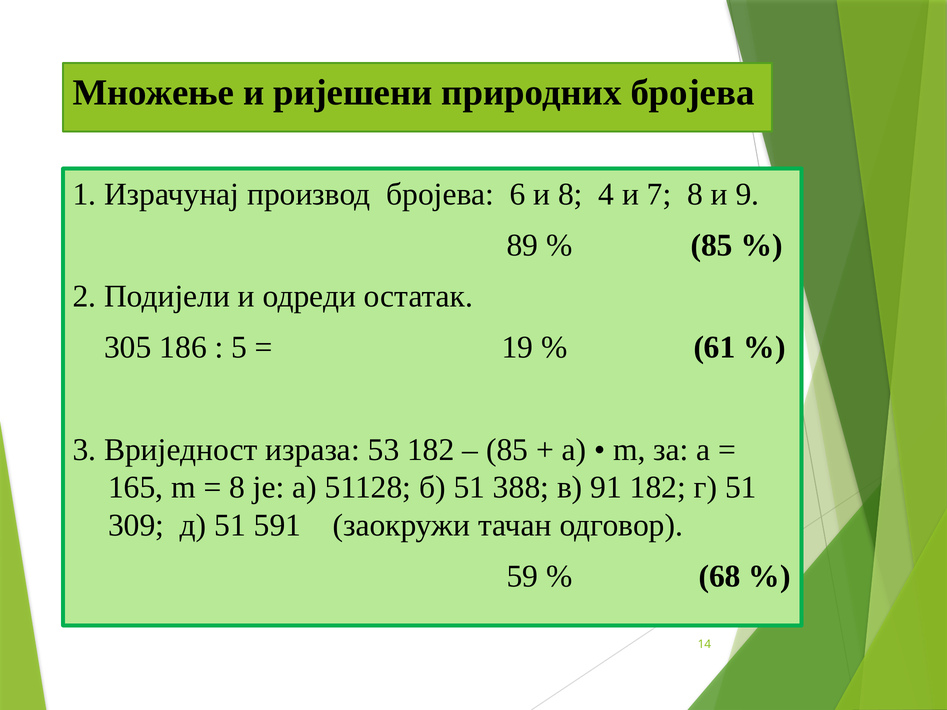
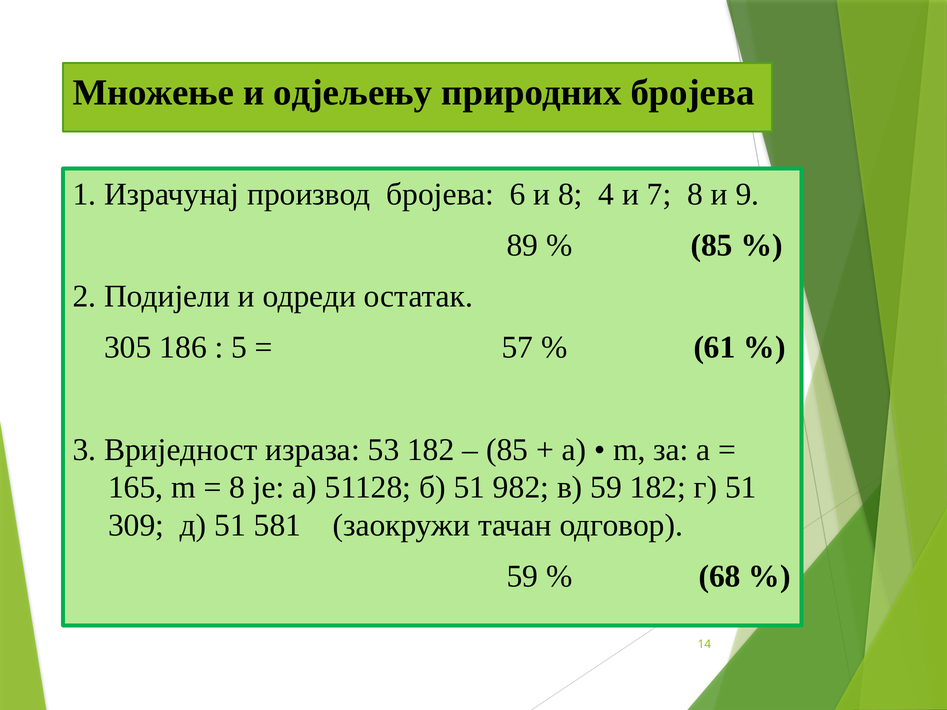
ријешени: ријешени -> одјељењу
19: 19 -> 57
388: 388 -> 982
в 91: 91 -> 59
591: 591 -> 581
